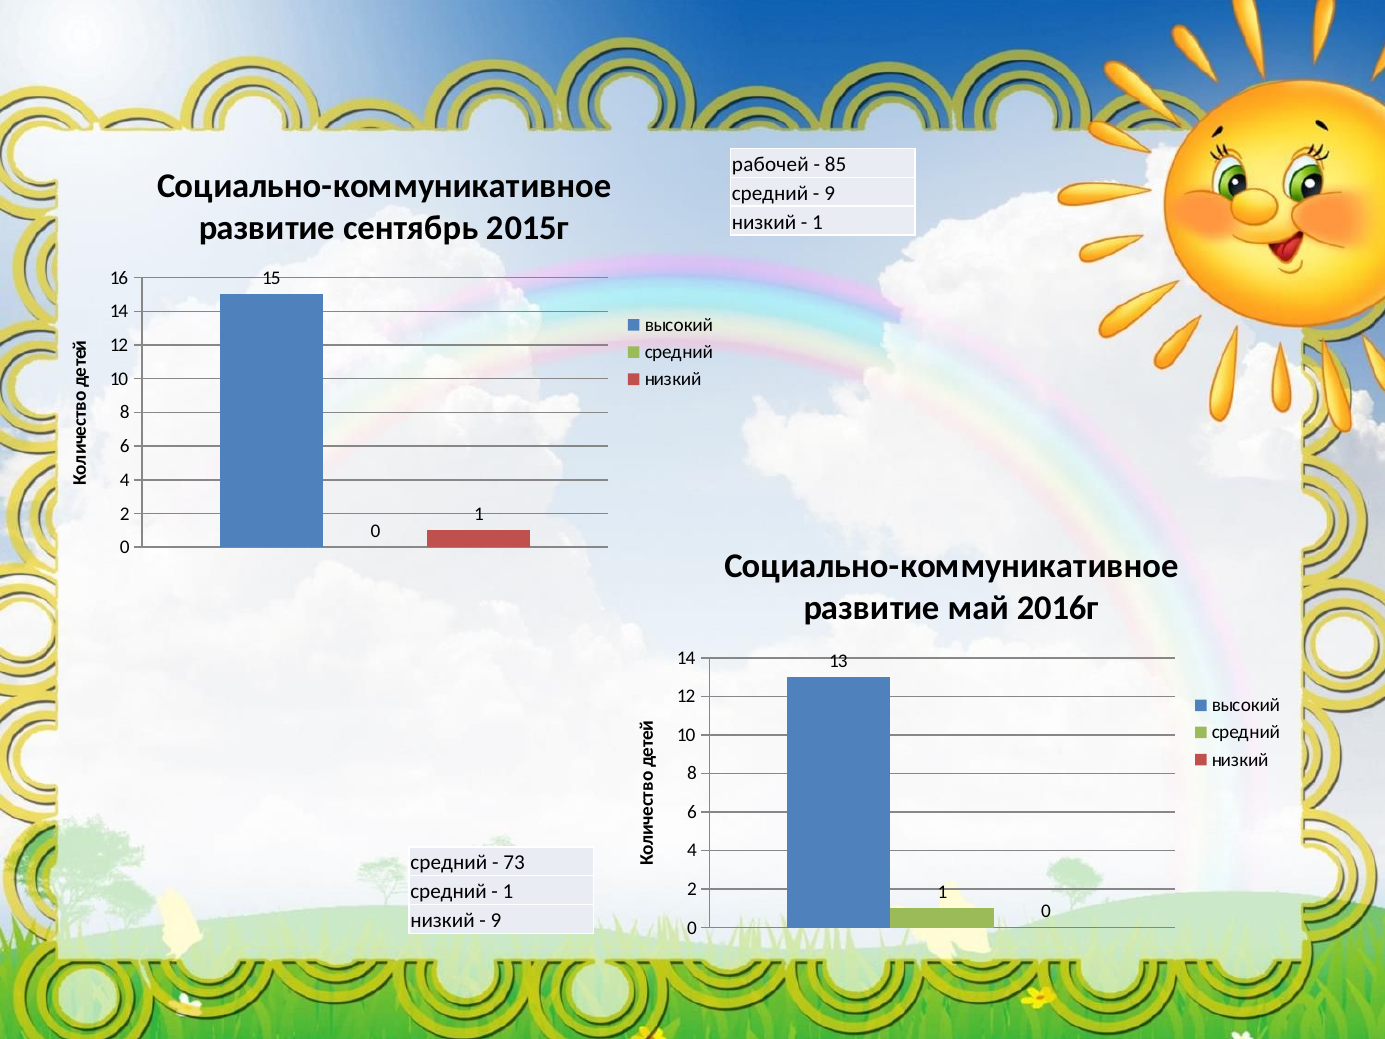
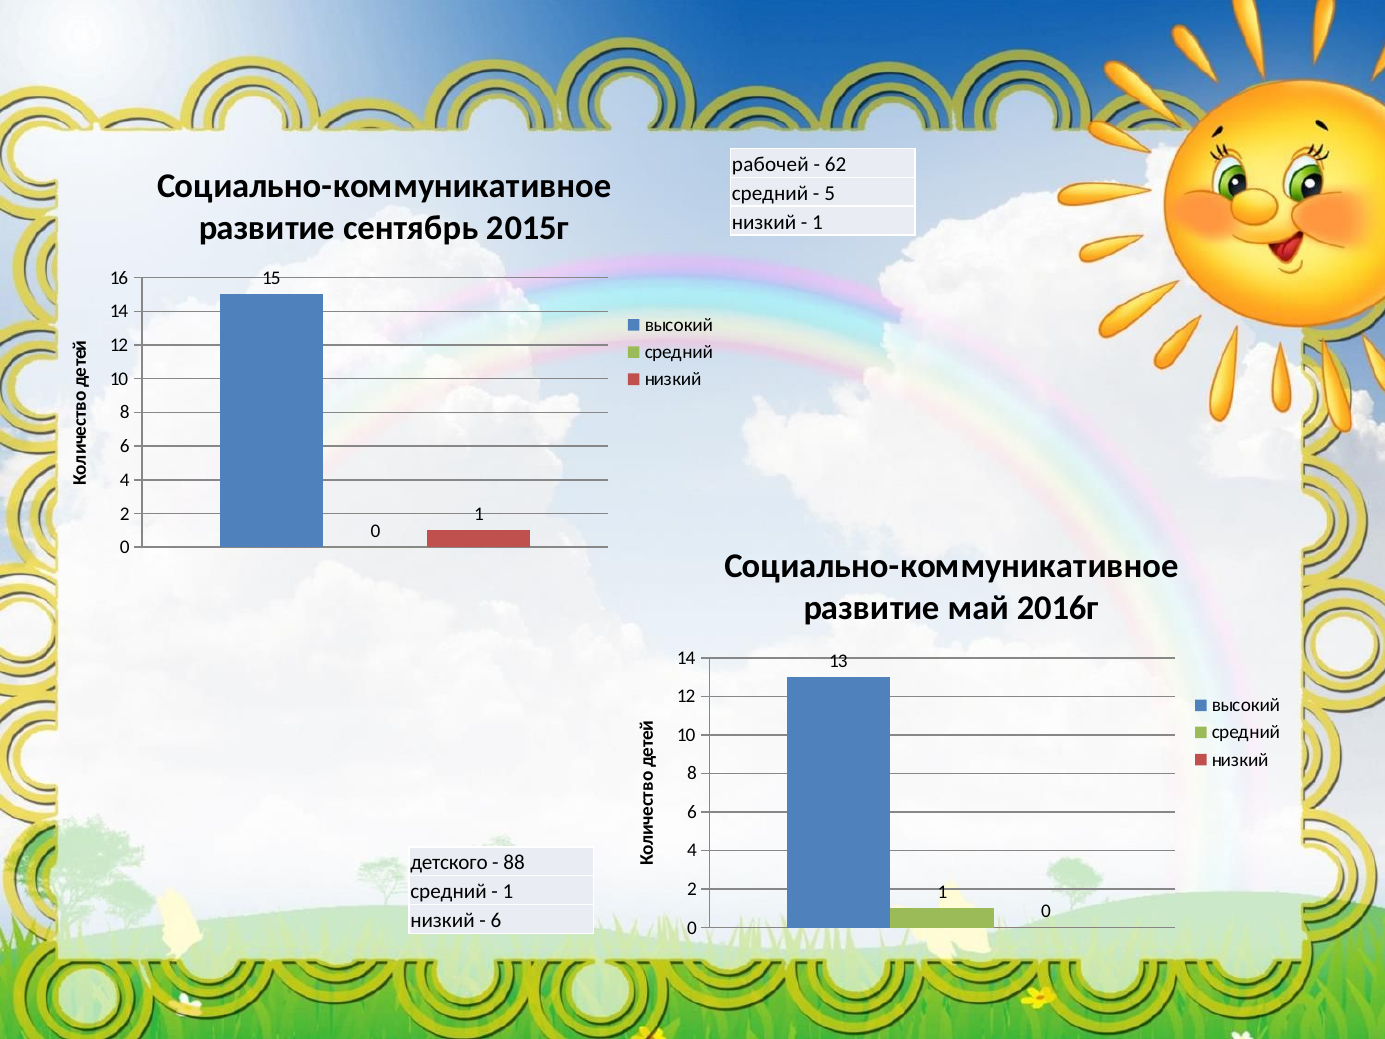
85: 85 -> 62
9 at (830, 193): 9 -> 5
средний at (449, 863): средний -> детского
73: 73 -> 88
9 at (496, 920): 9 -> 6
